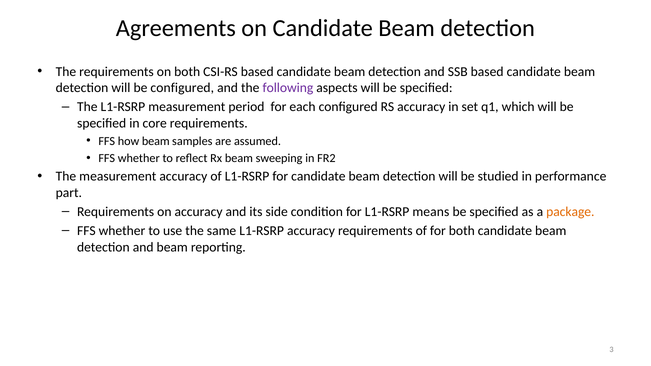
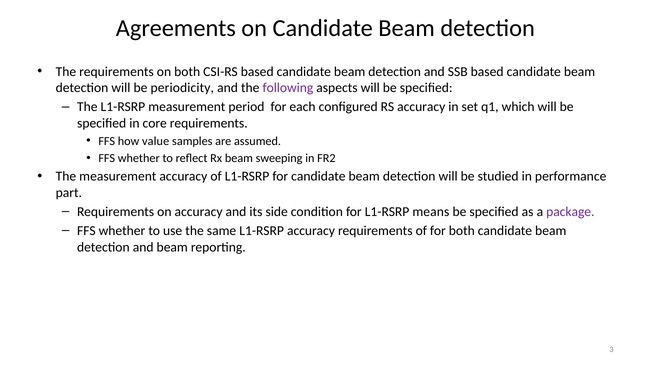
be configured: configured -> periodicity
how beam: beam -> value
package colour: orange -> purple
